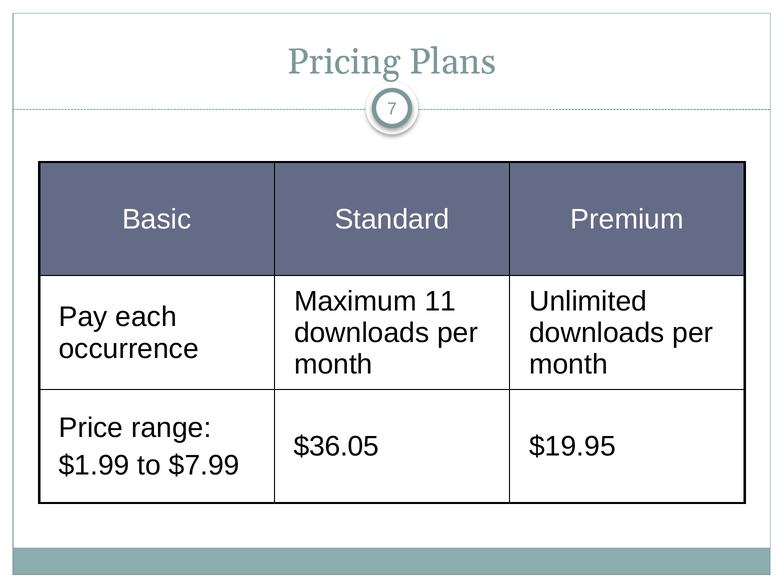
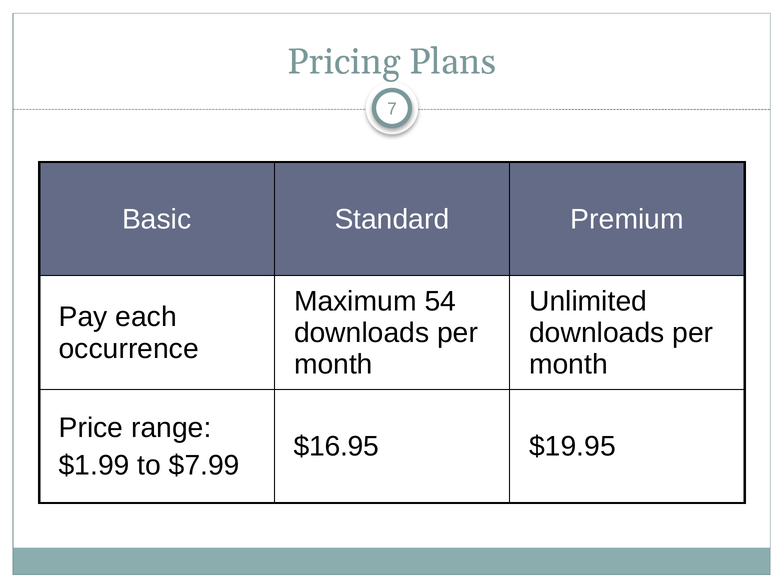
11: 11 -> 54
$36.05: $36.05 -> $16.95
